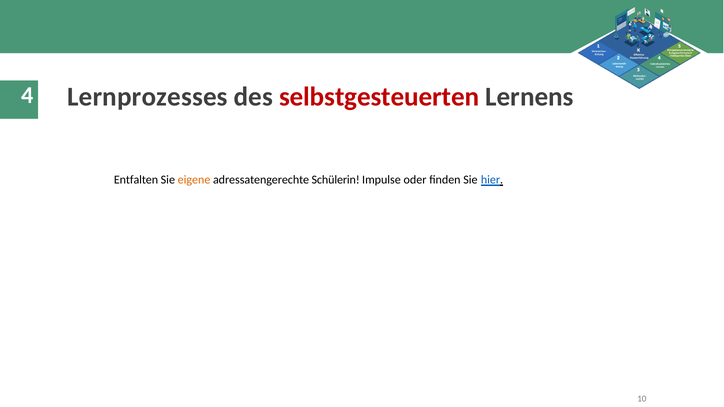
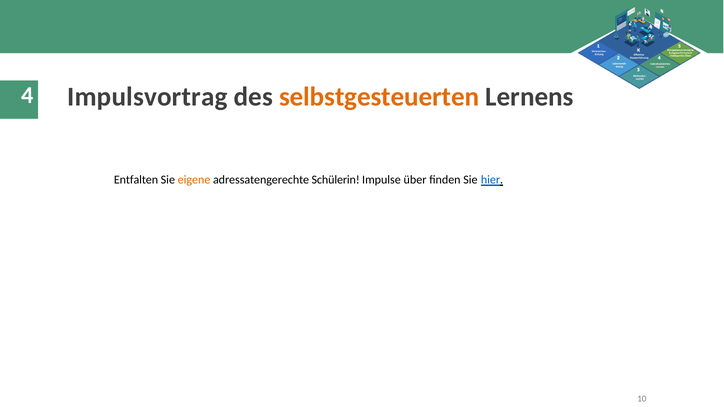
Lernprozesses: Lernprozesses -> Impulsvortrag
selbstgesteuerten colour: red -> orange
oder: oder -> über
